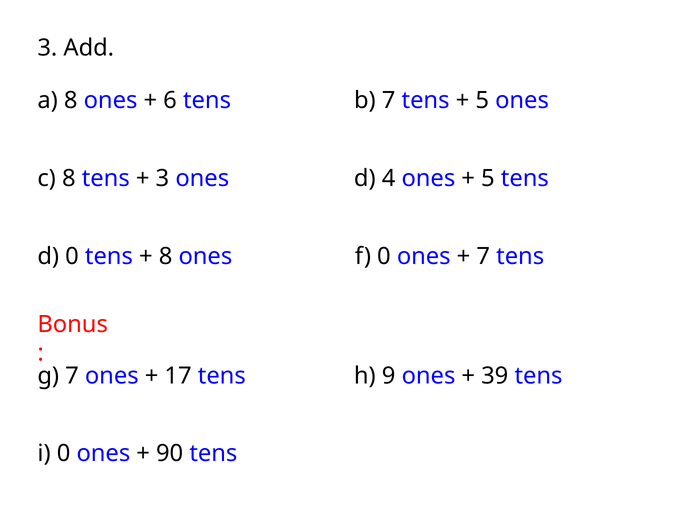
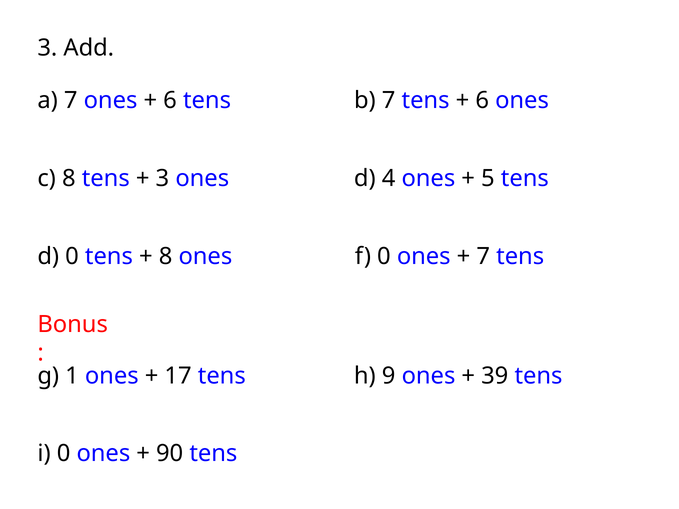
a 8: 8 -> 7
5 at (482, 100): 5 -> 6
g 7: 7 -> 1
